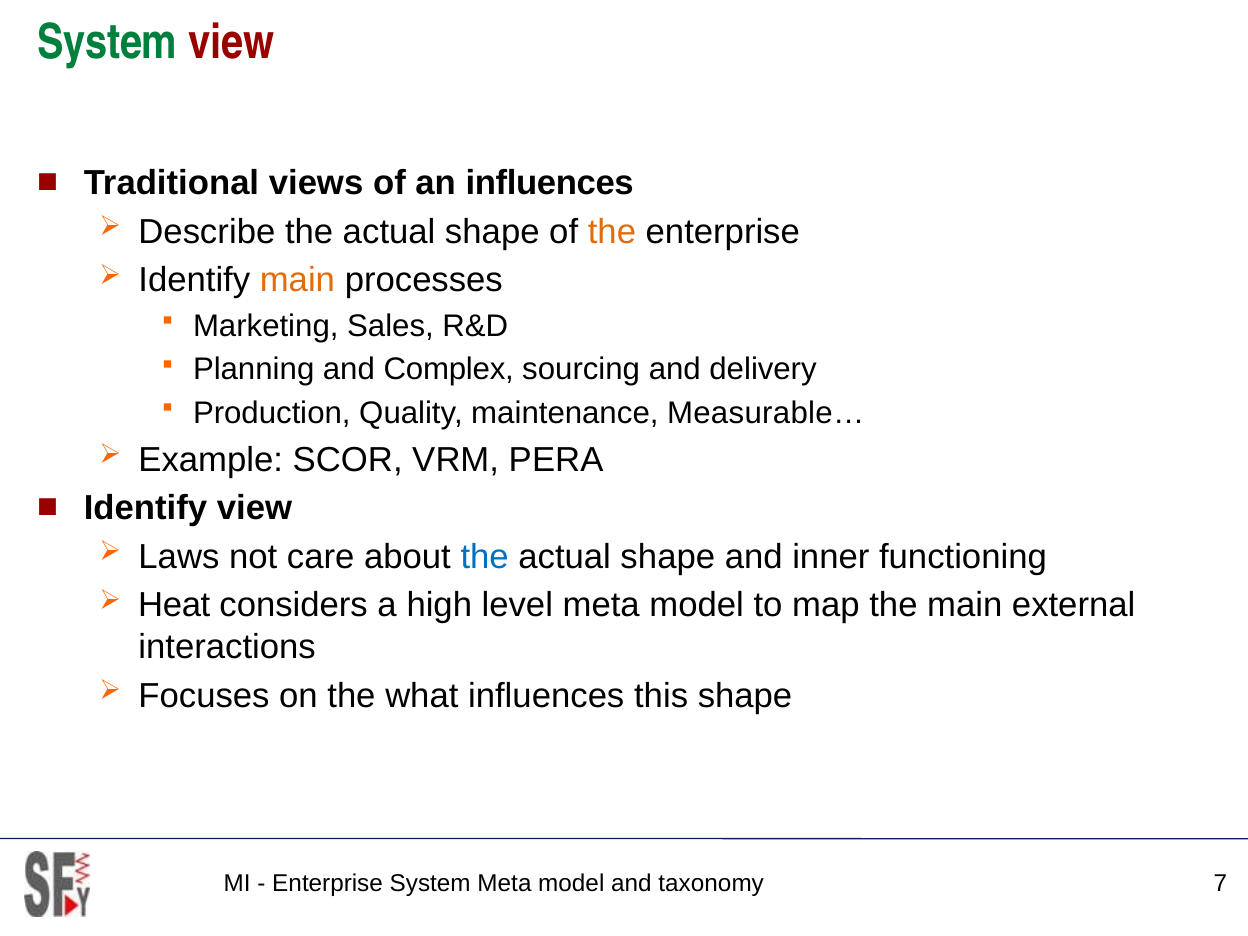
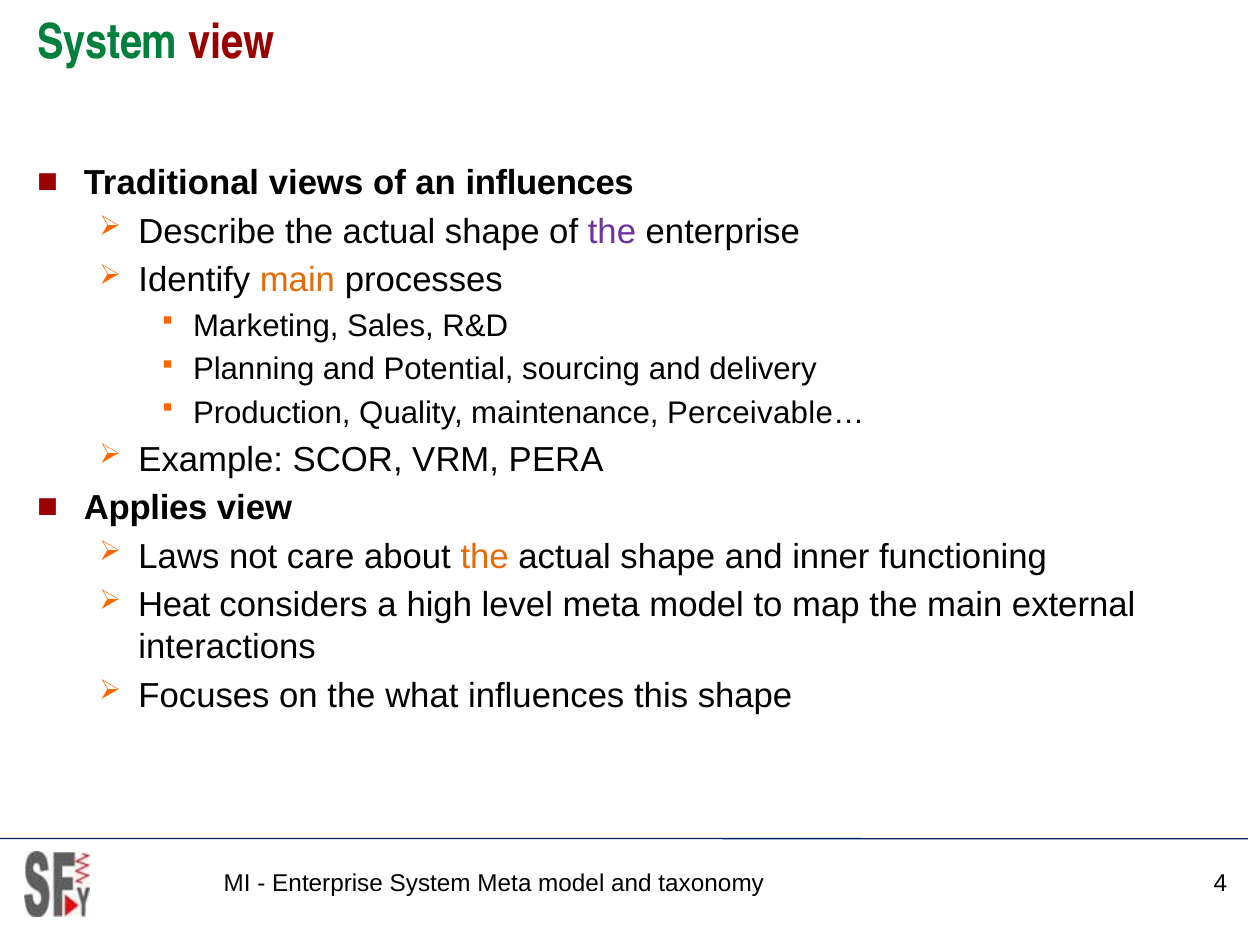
the at (612, 232) colour: orange -> purple
Complex: Complex -> Potential
Measurable…: Measurable… -> Perceivable…
Identify at (146, 508): Identify -> Applies
the at (485, 557) colour: blue -> orange
7: 7 -> 4
